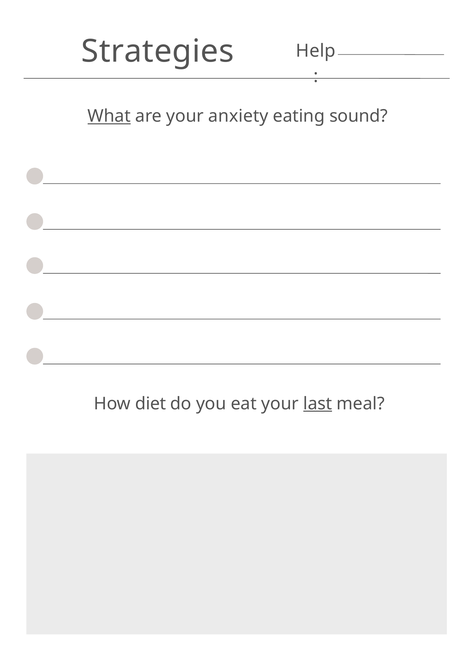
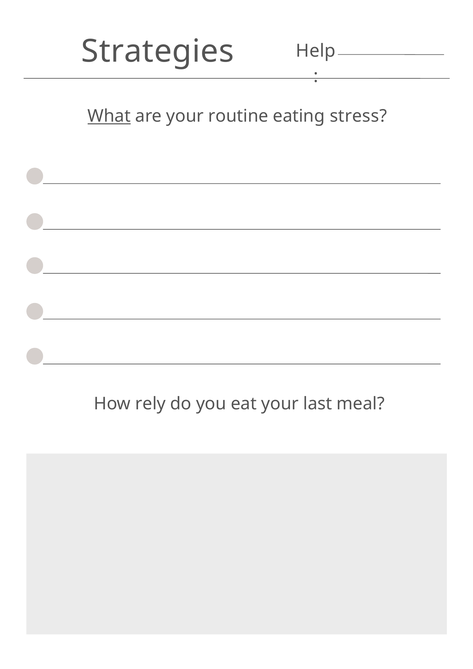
anxiety: anxiety -> routine
sound: sound -> stress
diet: diet -> rely
last underline: present -> none
